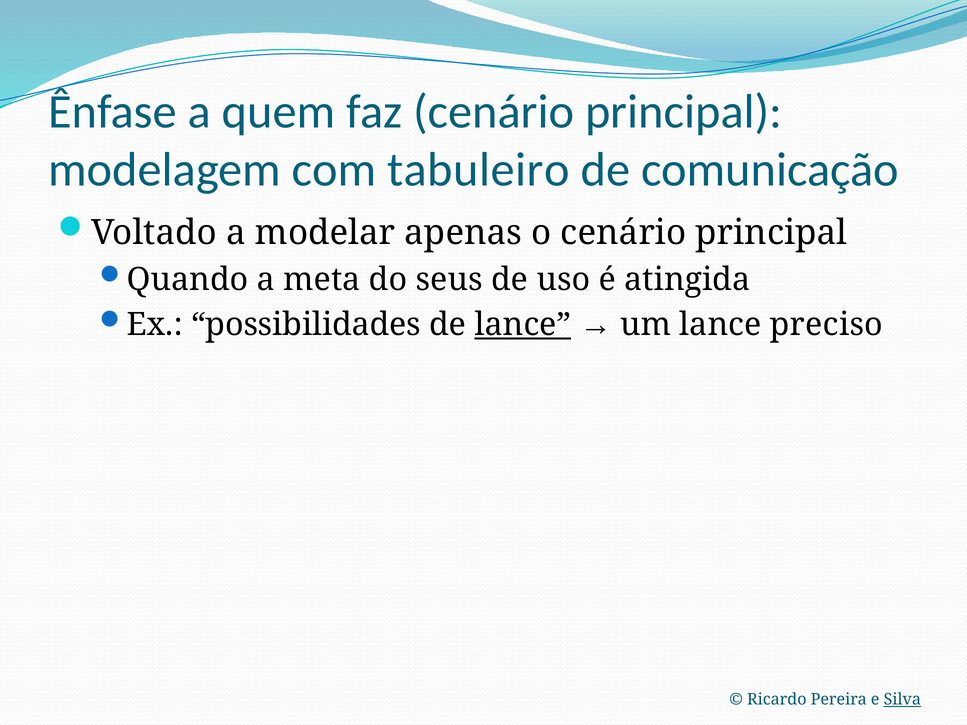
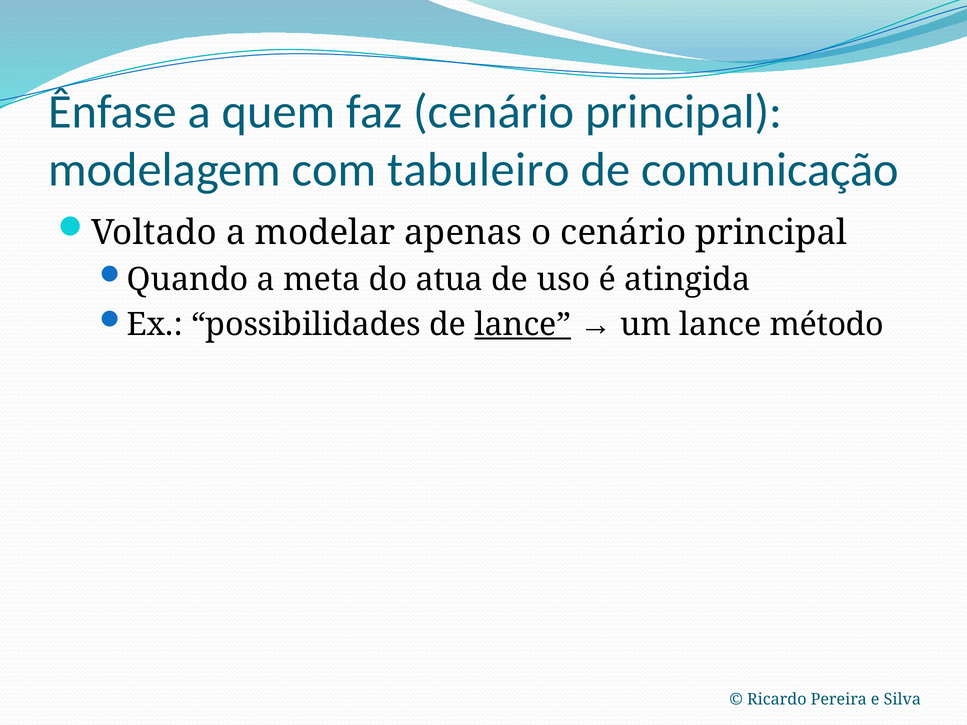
seus: seus -> atua
preciso: preciso -> método
Silva underline: present -> none
